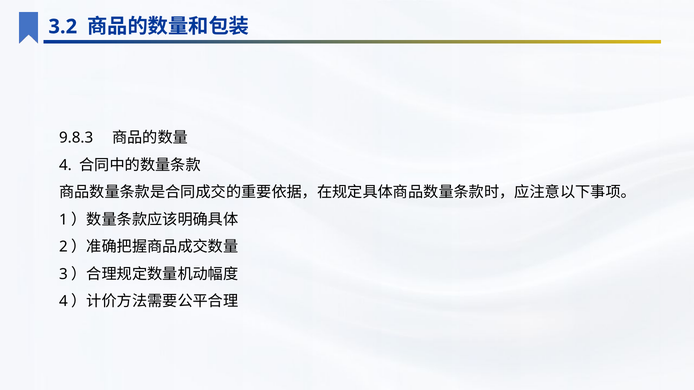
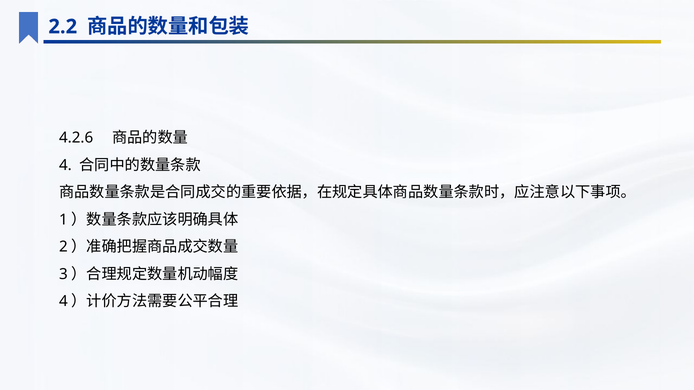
3.2: 3.2 -> 2.2
9.8.3: 9.8.3 -> 4.2.6
